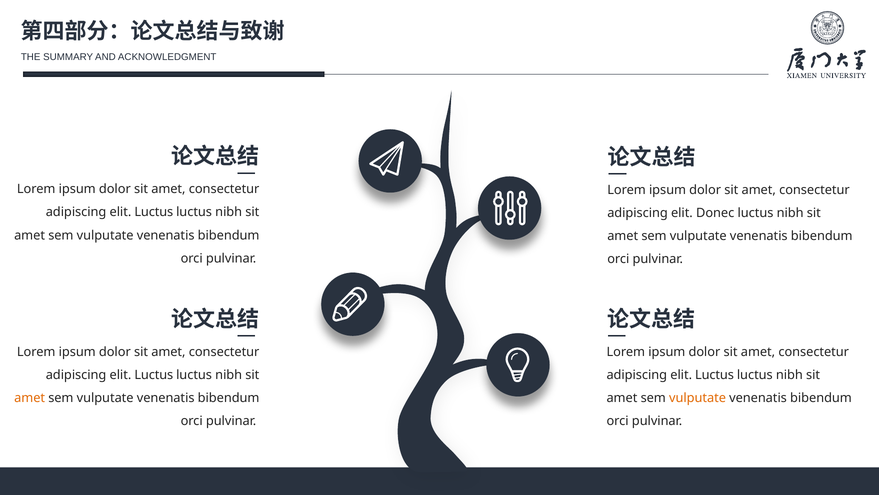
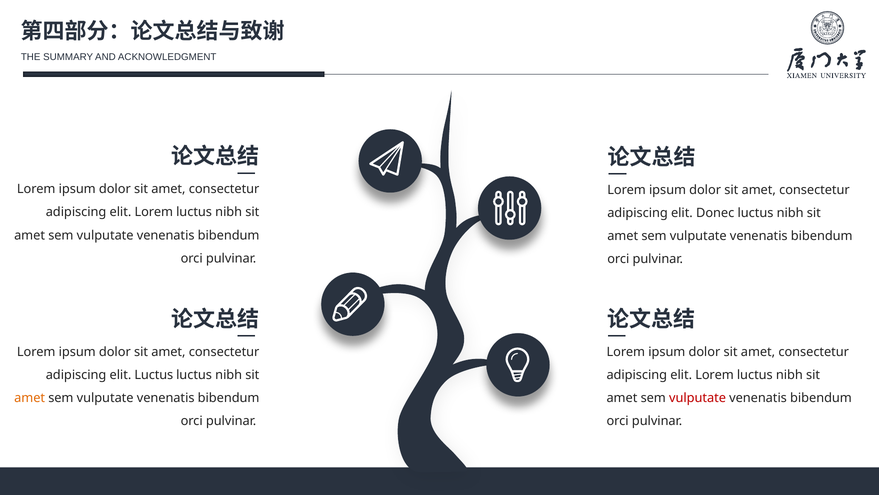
Luctus at (154, 212): Luctus -> Lorem
Luctus at (715, 374): Luctus -> Lorem
vulputate at (698, 397) colour: orange -> red
